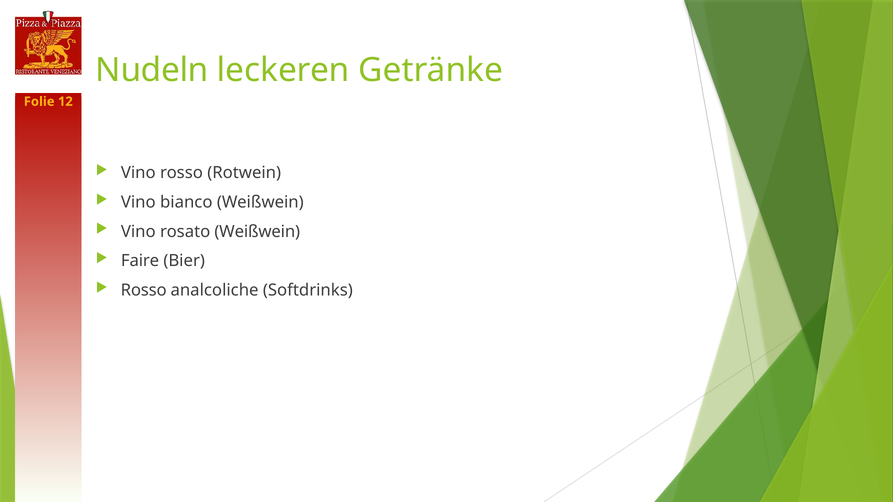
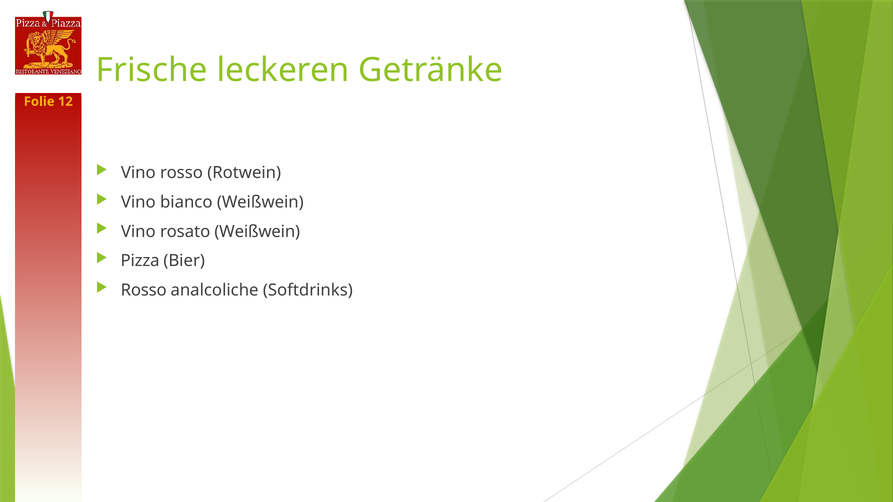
Nudeln: Nudeln -> Frische
Faire: Faire -> Pizza
